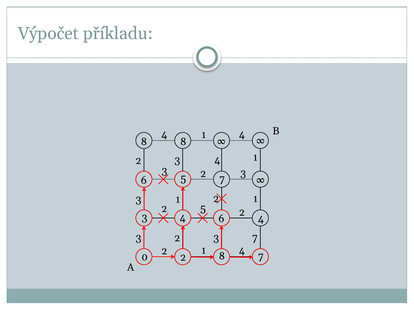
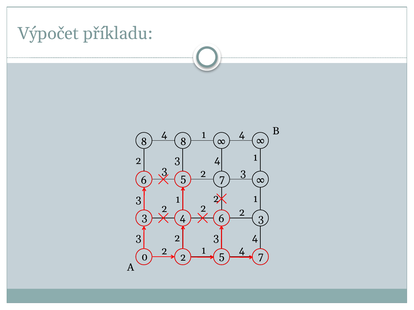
5 at (203, 209): 5 -> 2
4 at (261, 219): 4 -> 3
7 at (255, 238): 7 -> 4
2 8: 8 -> 5
